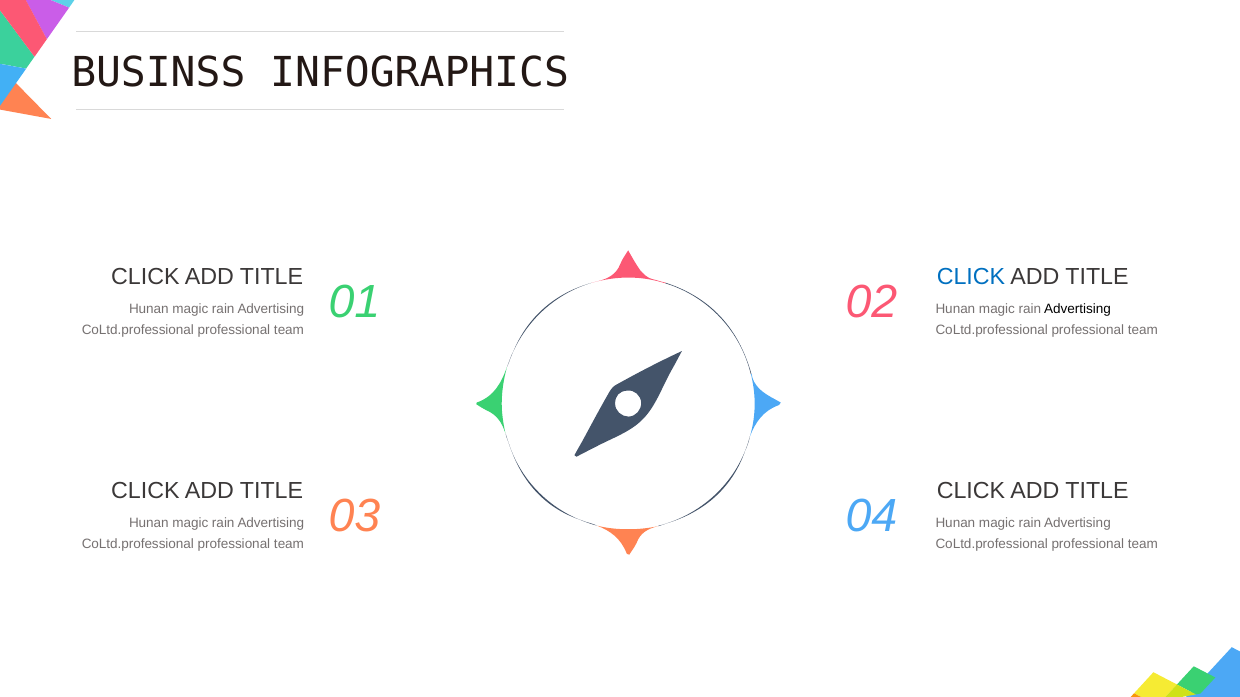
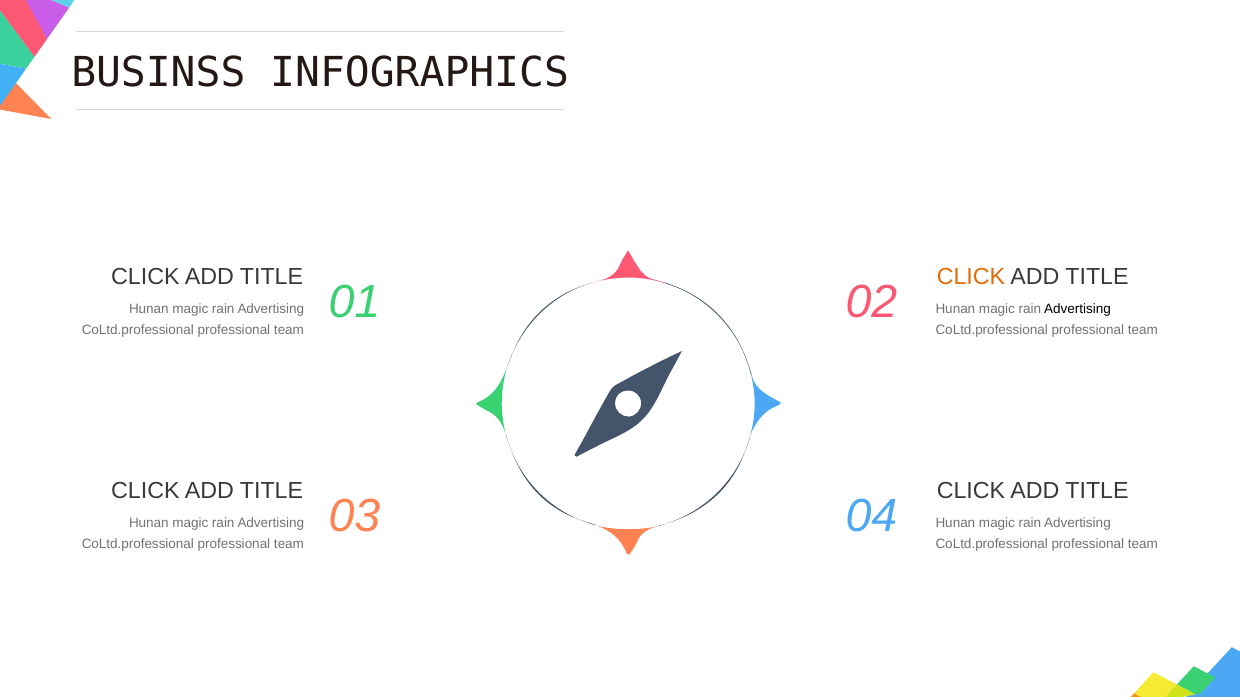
CLICK at (971, 277) colour: blue -> orange
